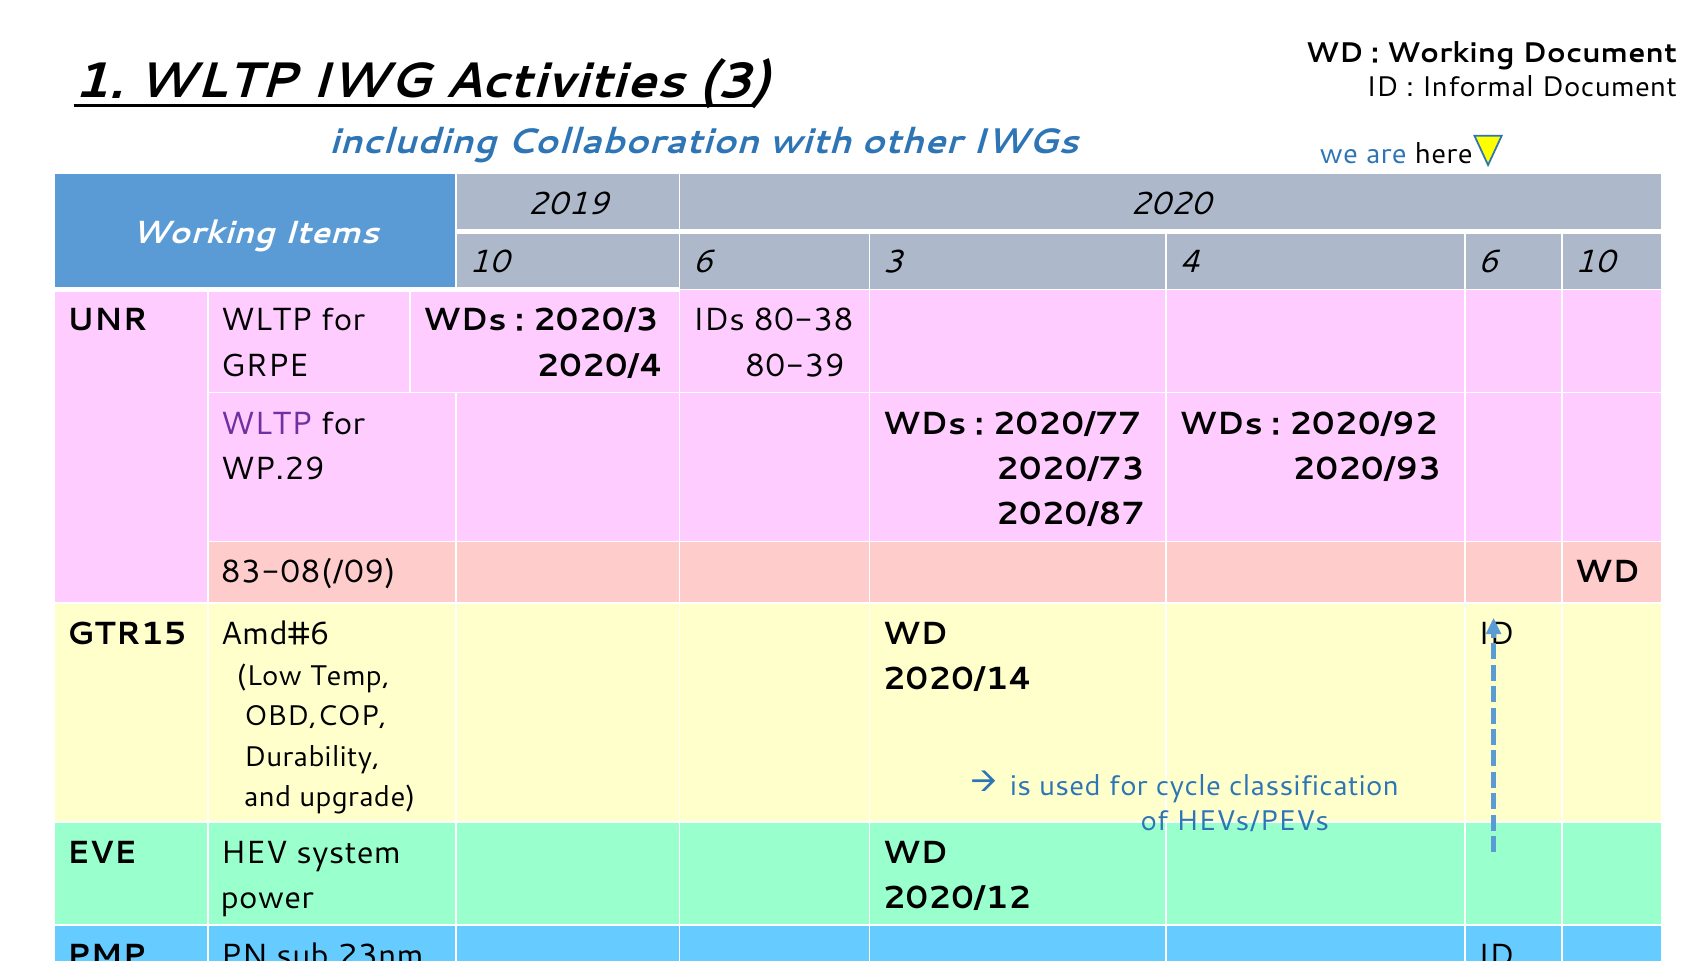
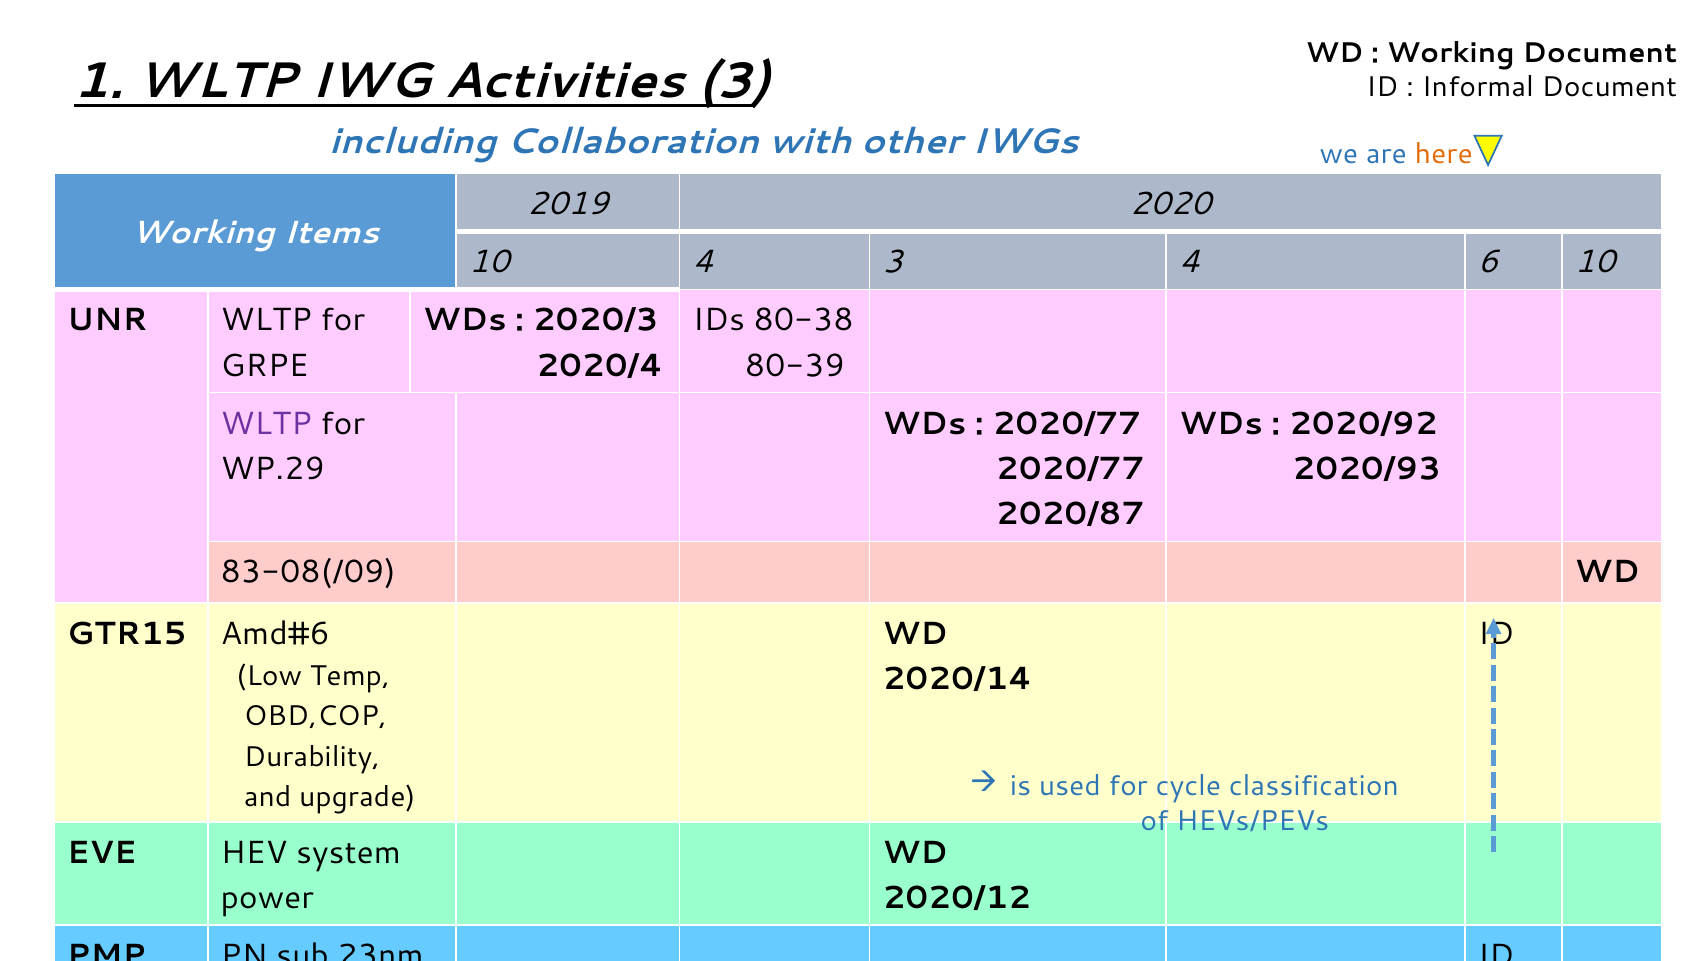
here colour: black -> orange
10 6: 6 -> 4
2020/73 at (1070, 469): 2020/73 -> 2020/77
